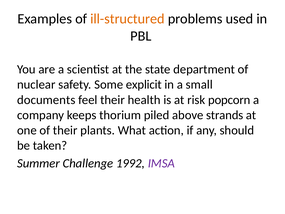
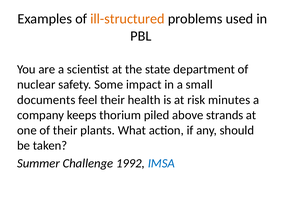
explicit: explicit -> impact
popcorn: popcorn -> minutes
IMSA colour: purple -> blue
